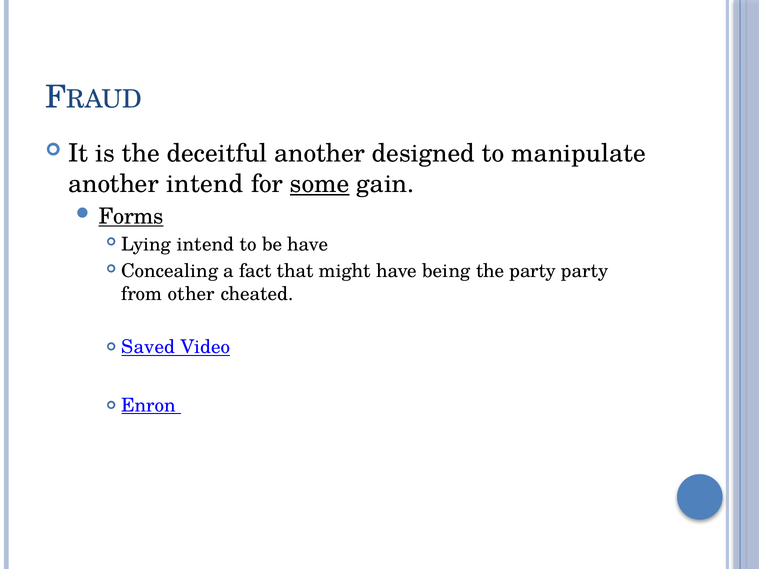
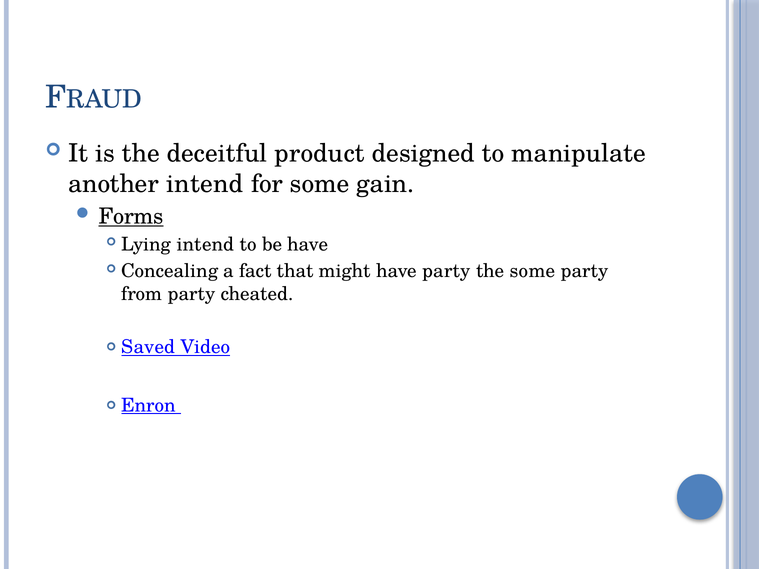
deceitful another: another -> product
some at (320, 184) underline: present -> none
have being: being -> party
the party: party -> some
from other: other -> party
